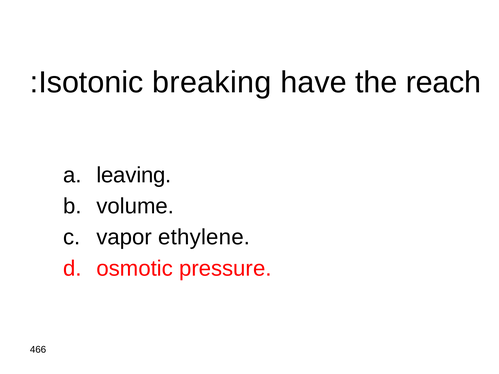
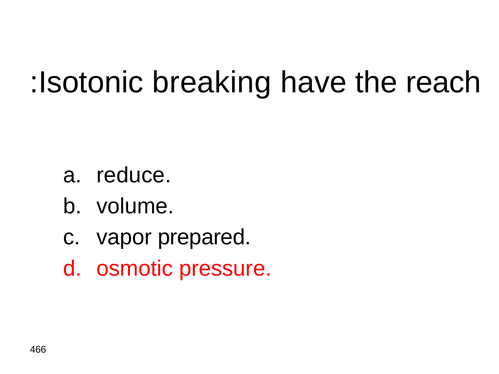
leaving: leaving -> reduce
ethylene: ethylene -> prepared
